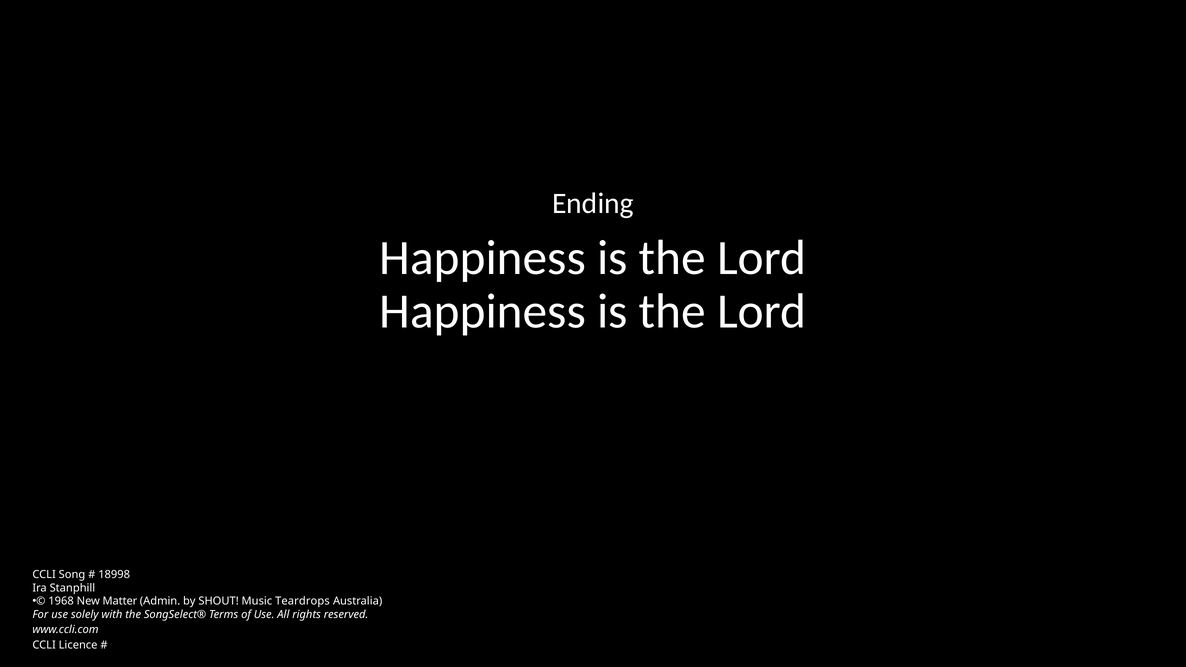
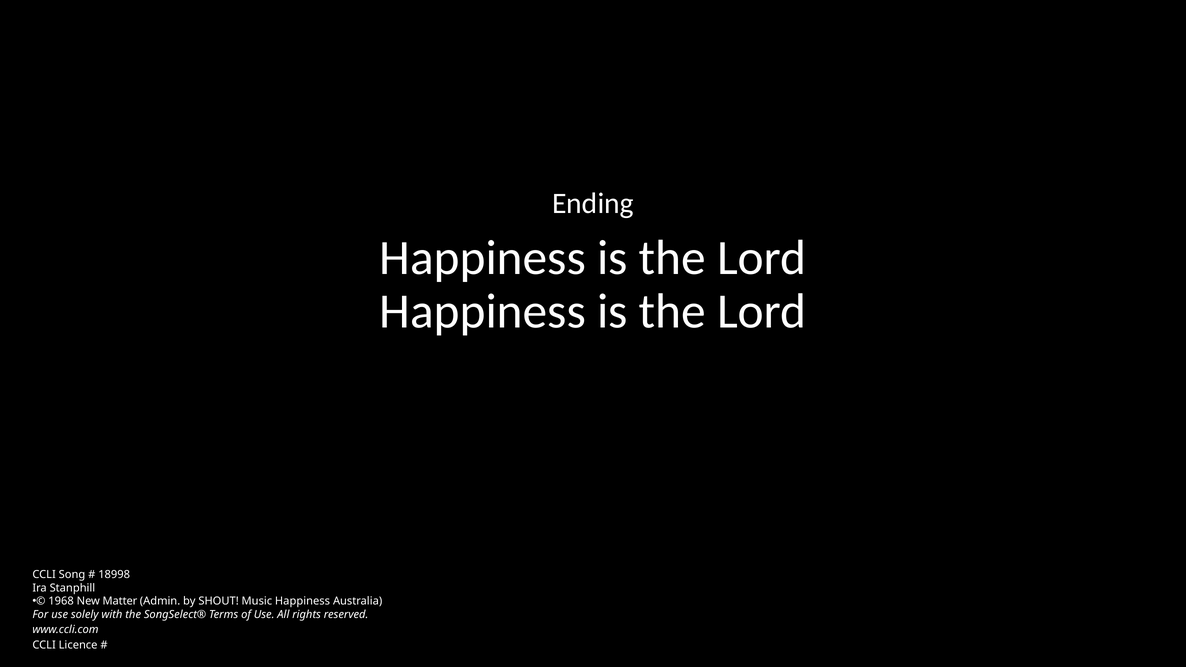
Music Teardrops: Teardrops -> Happiness
